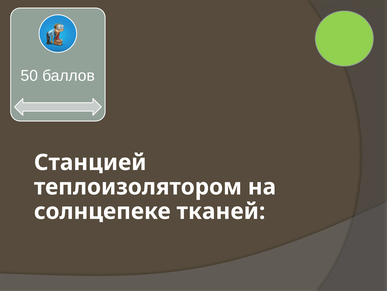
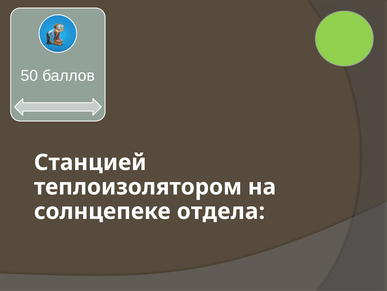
тканей: тканей -> отдела
